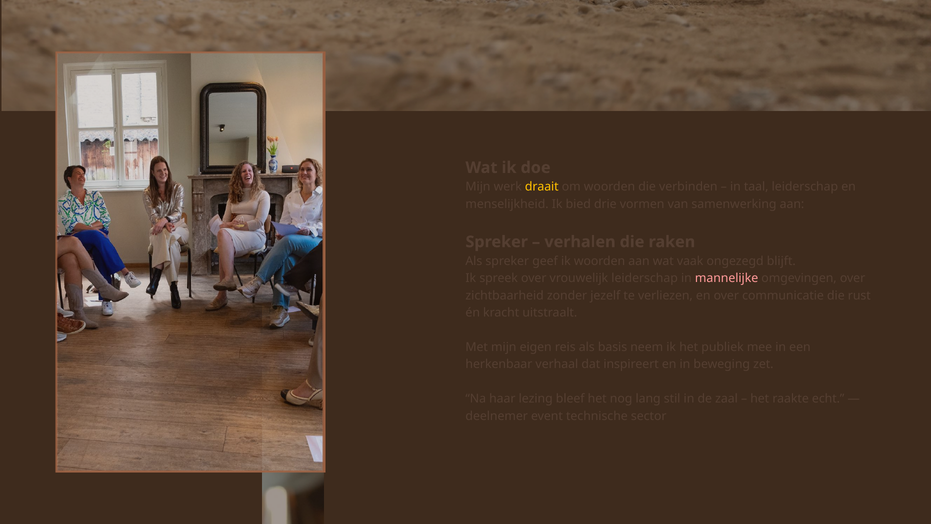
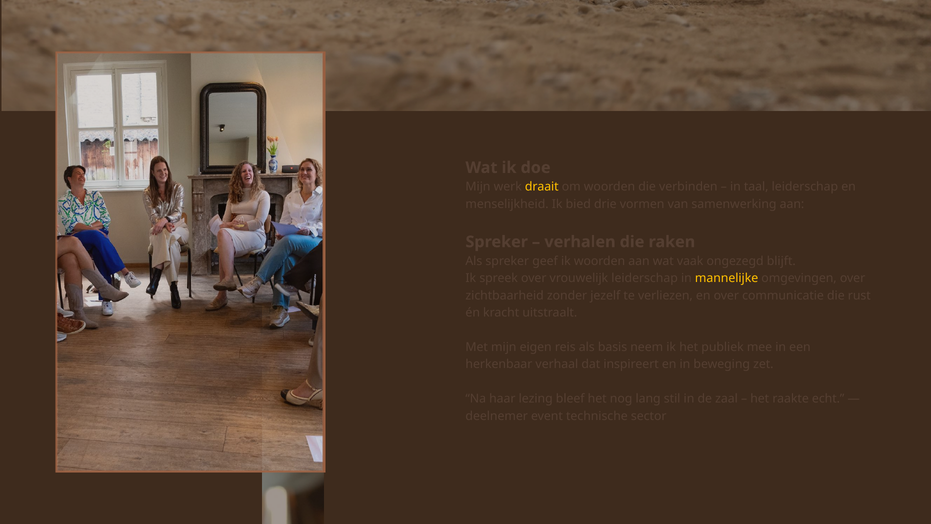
mannelijke colour: pink -> yellow
